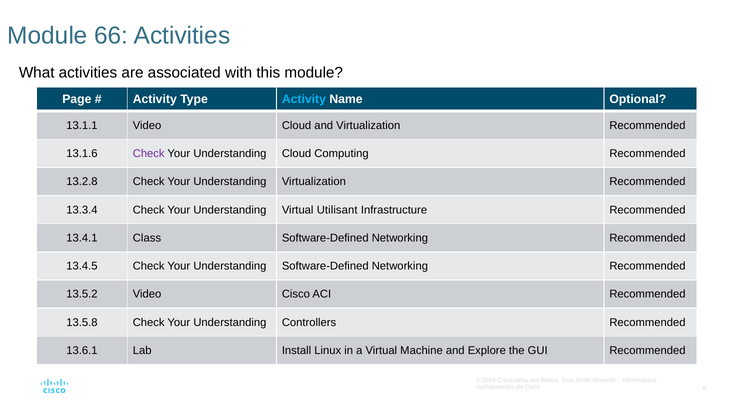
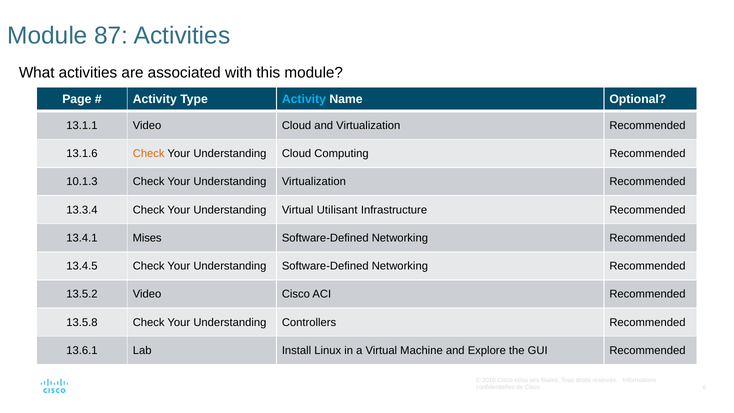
66: 66 -> 87
Check at (149, 153) colour: purple -> orange
13.2.8: 13.2.8 -> 10.1.3
Class: Class -> Mises
